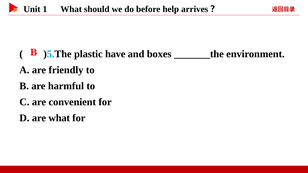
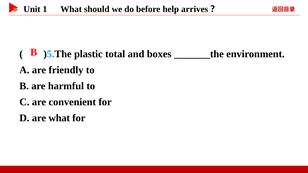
have: have -> total
